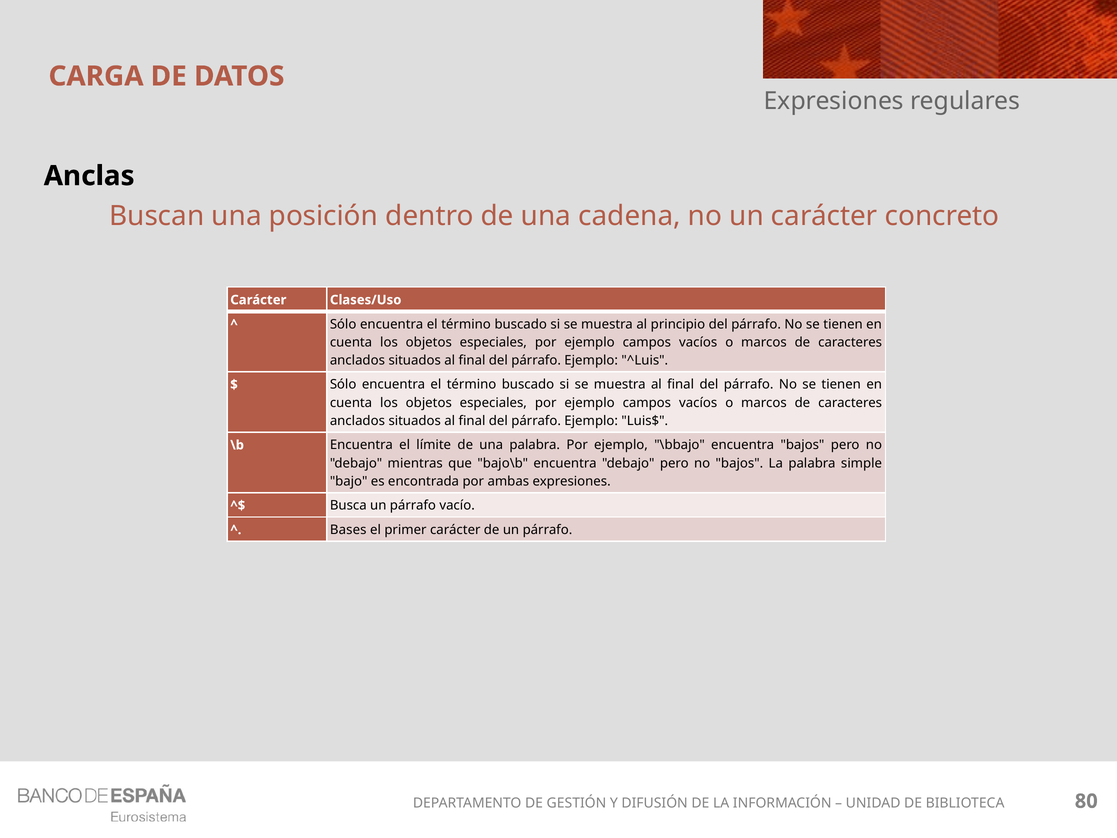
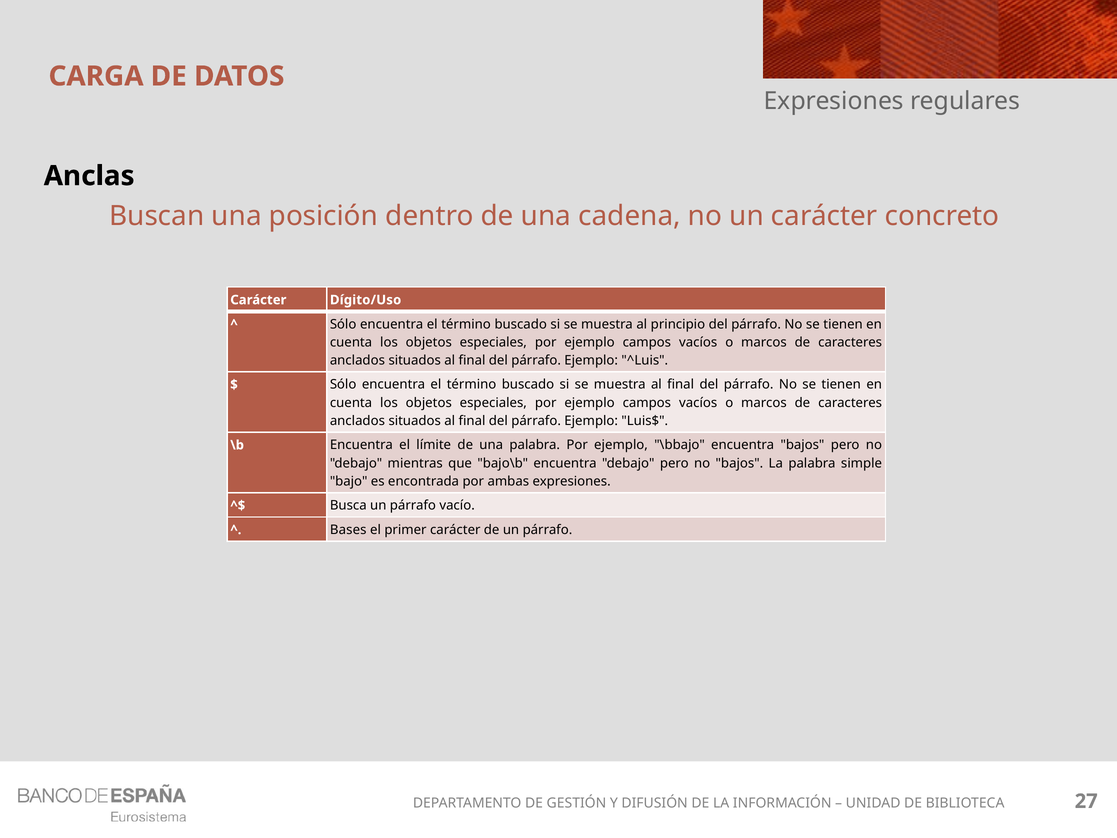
Clases/Uso: Clases/Uso -> Dígito/Uso
80: 80 -> 27
